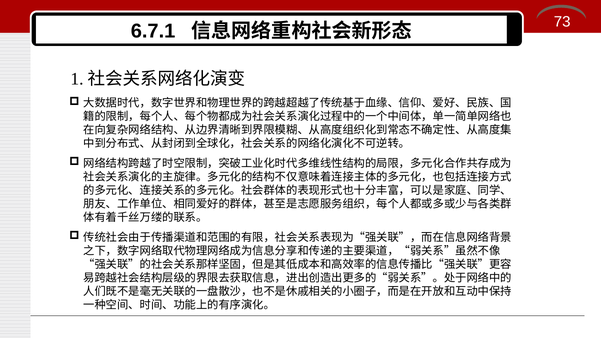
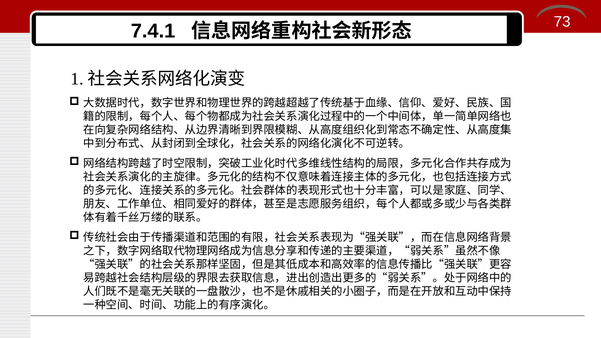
6.7.1: 6.7.1 -> 7.4.1
